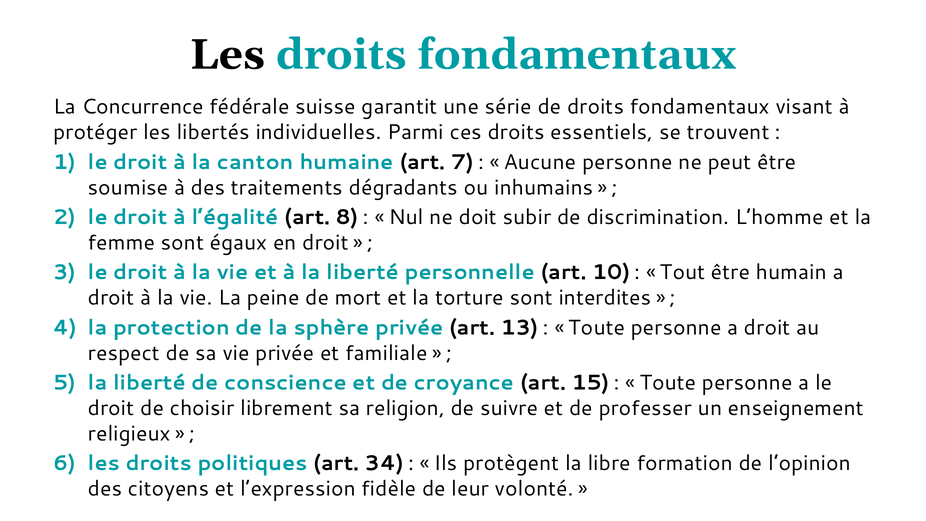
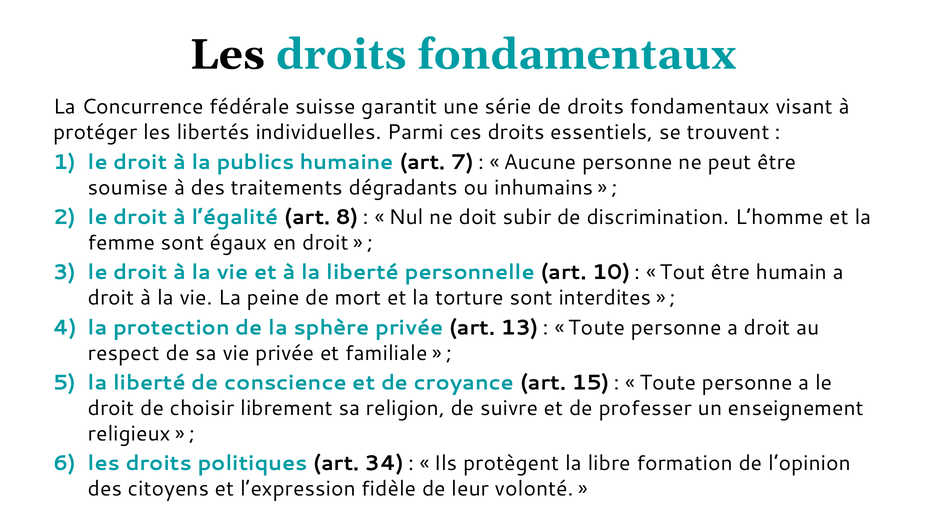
canton: canton -> publics
